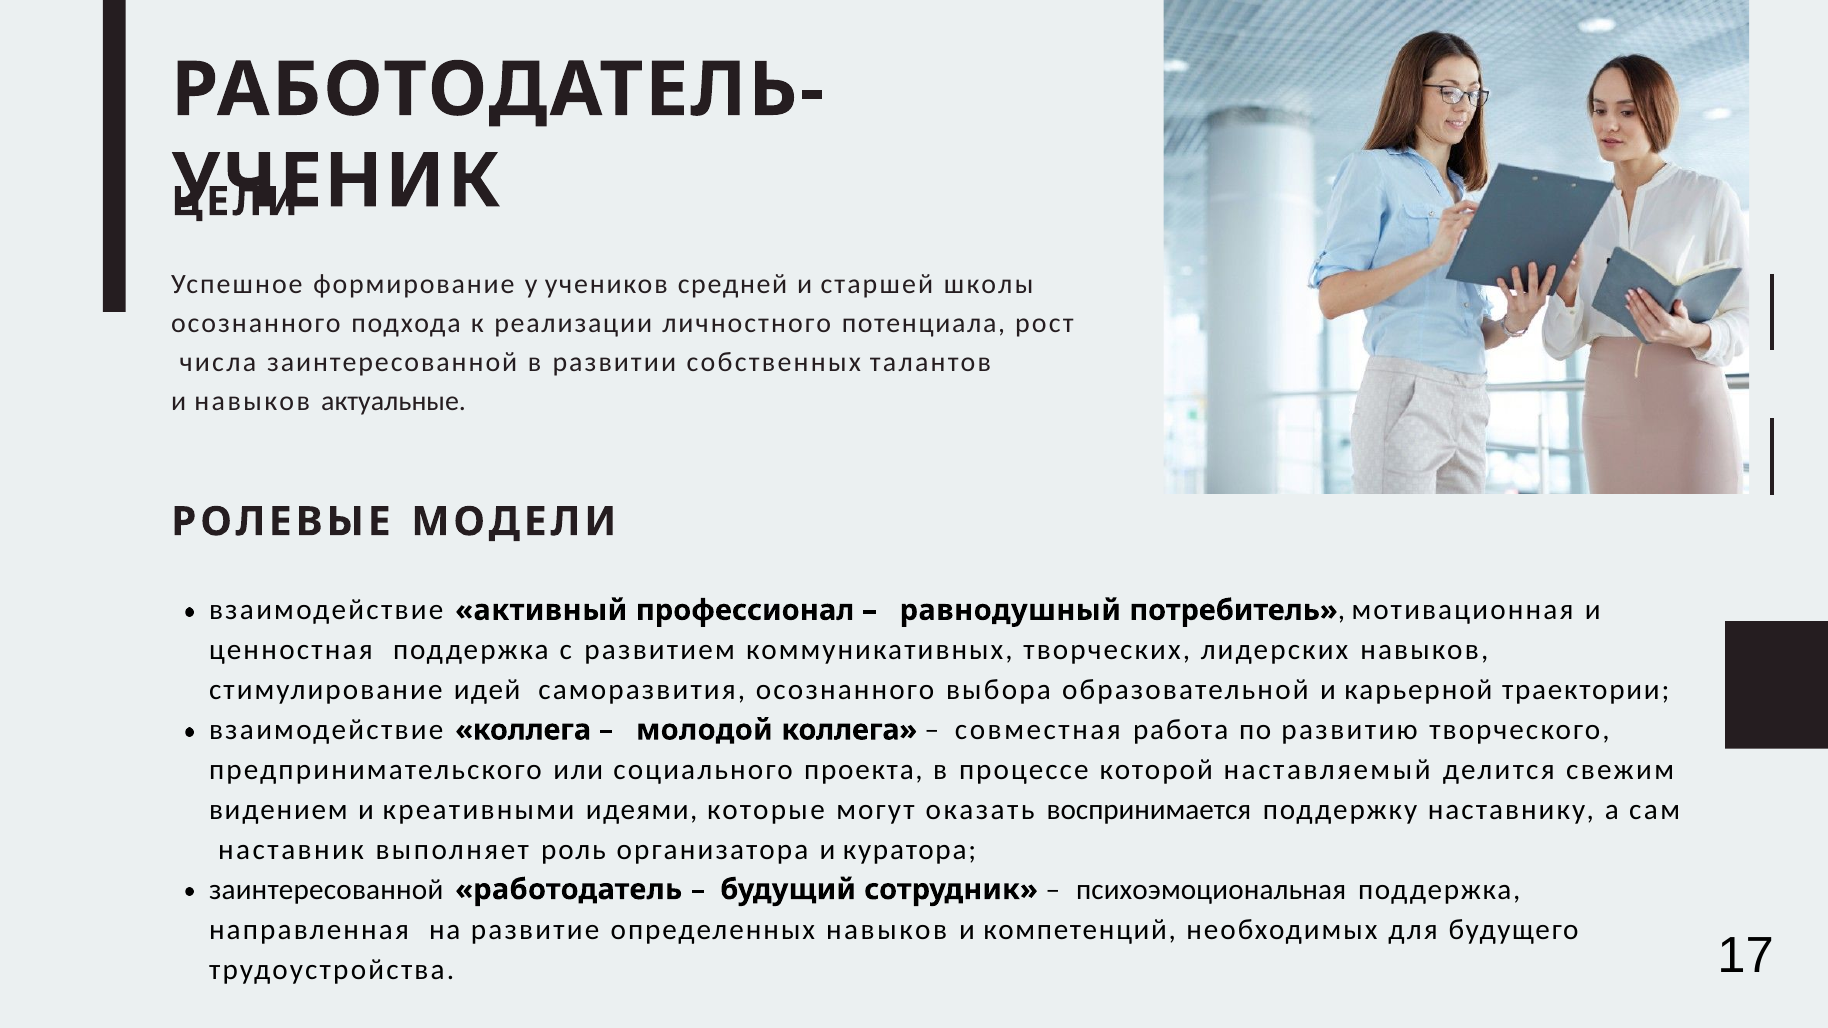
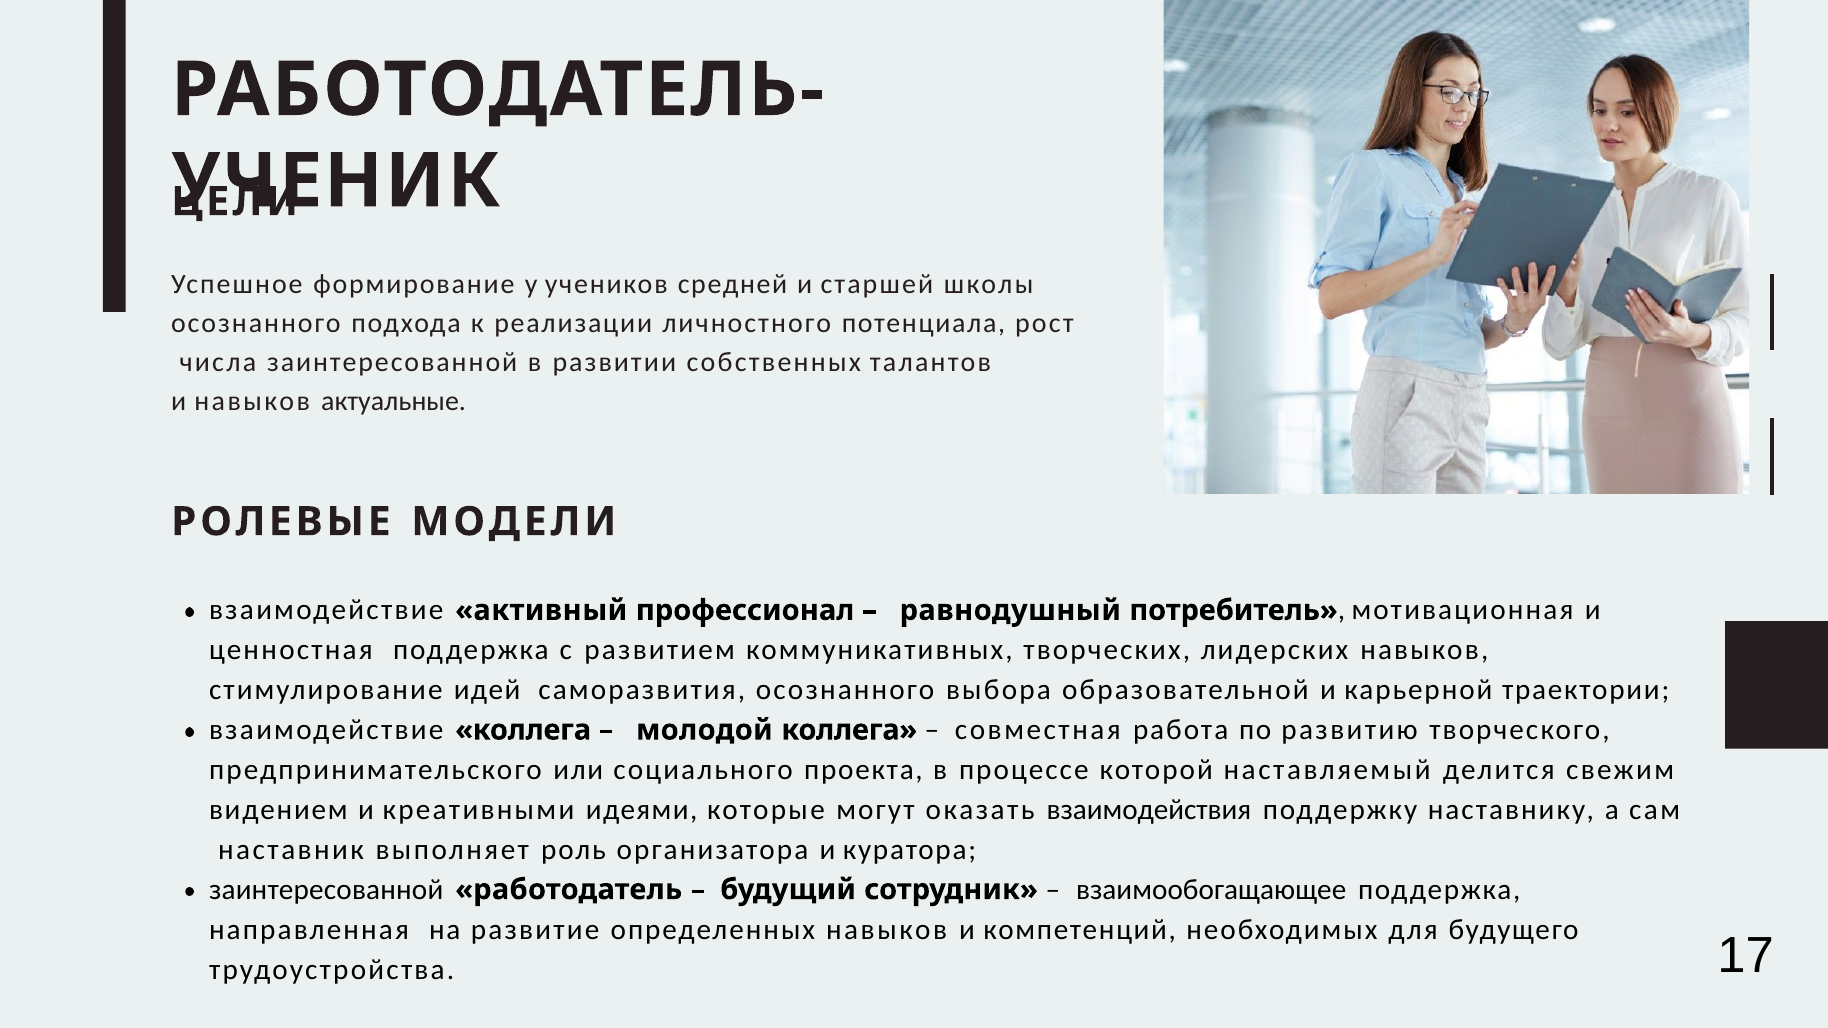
воспринимается: воспринимается -> взаимодействия
психоэмоциональная: психоэмоциональная -> взаимообогащающее
